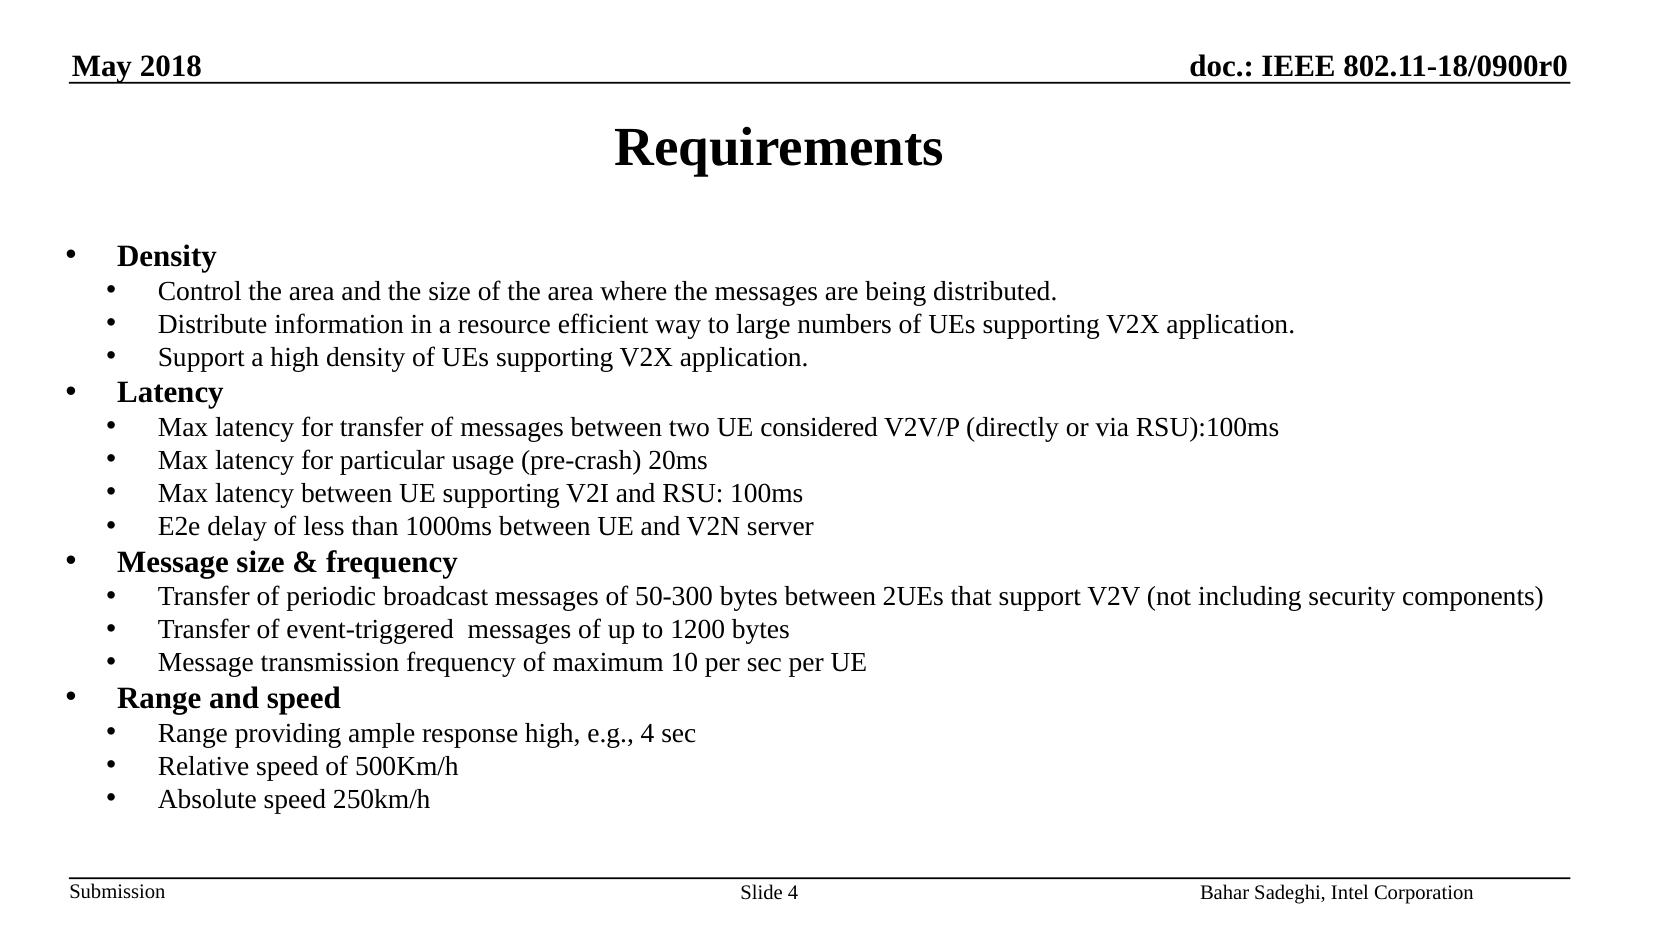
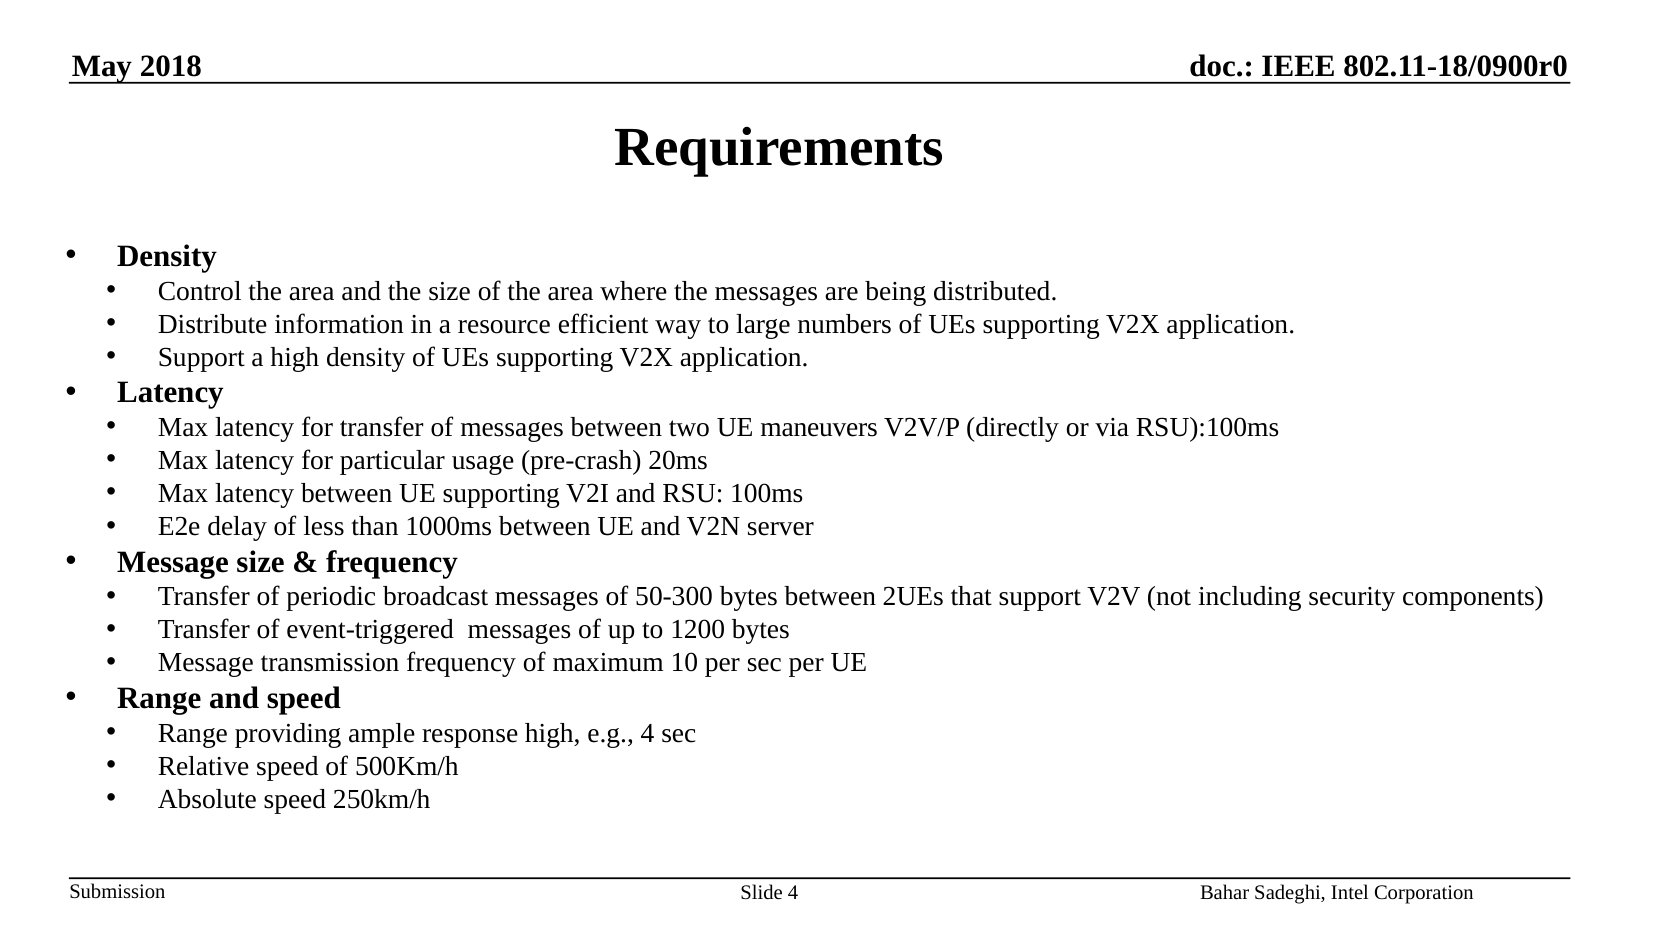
considered: considered -> maneuvers
